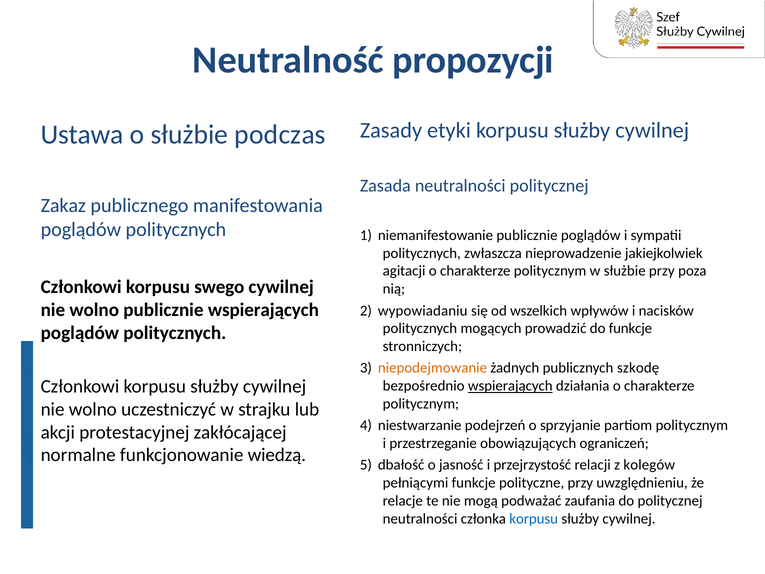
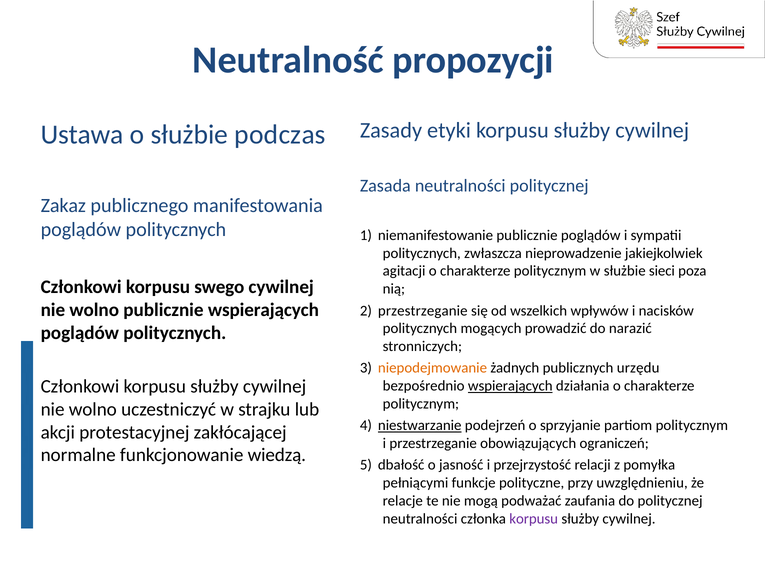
służbie przy: przy -> sieci
2 wypowiadaniu: wypowiadaniu -> przestrzeganie
do funkcje: funkcje -> narazić
szkodę: szkodę -> urzędu
niestwarzanie underline: none -> present
kolegów: kolegów -> pomyłka
korpusu at (534, 518) colour: blue -> purple
